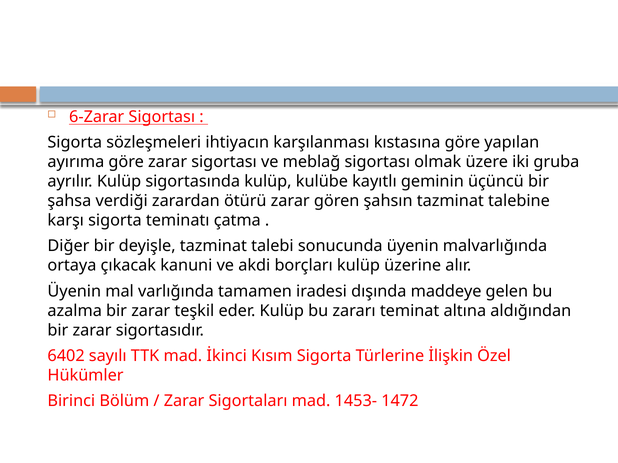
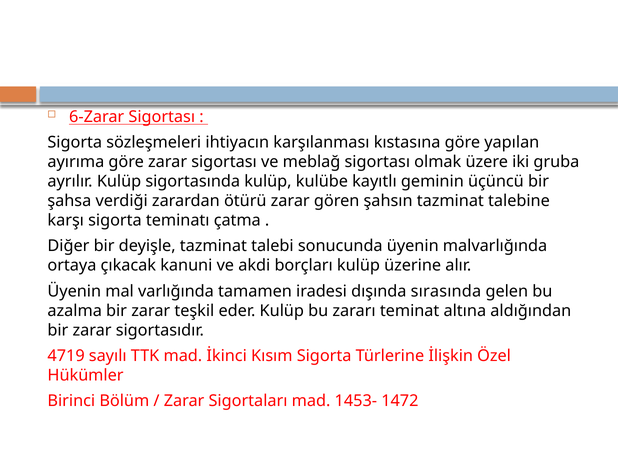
maddeye: maddeye -> sırasında
6402: 6402 -> 4719
